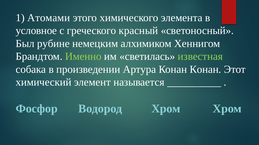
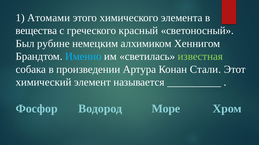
условное: условное -> вещества
Именно colour: light green -> light blue
Конан Конан: Конан -> Стали
Водород Хром: Хром -> Море
